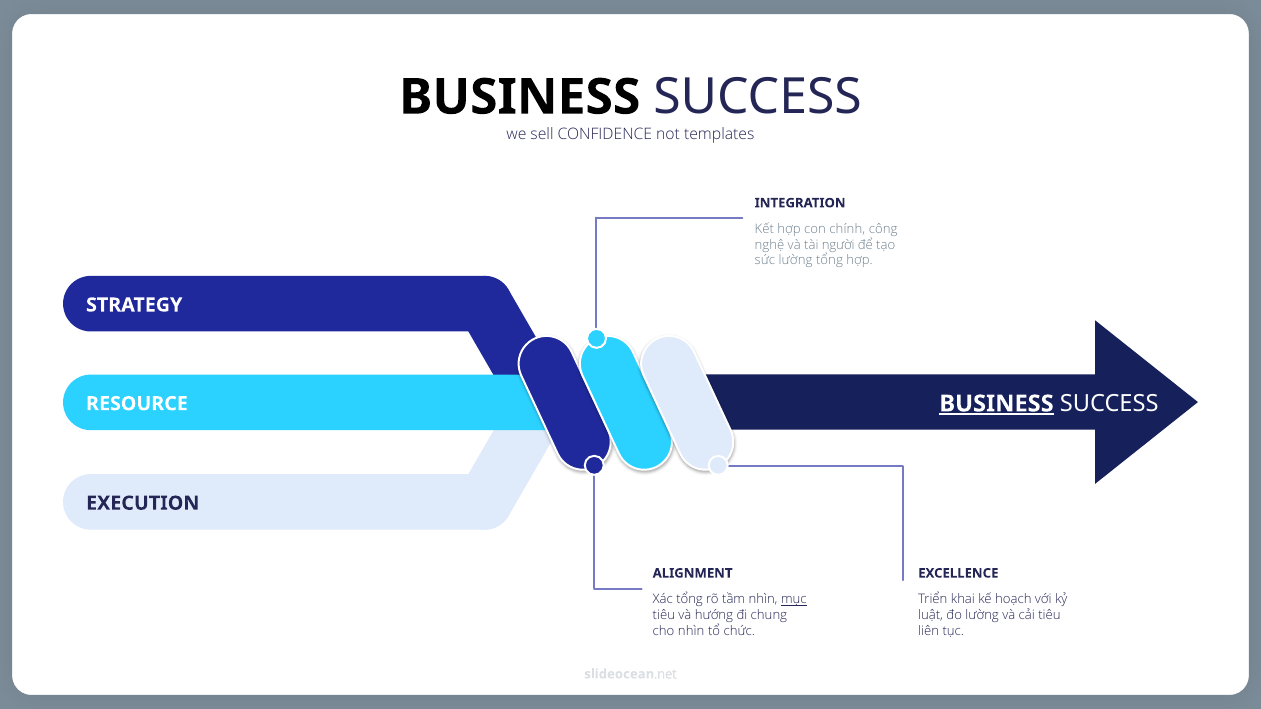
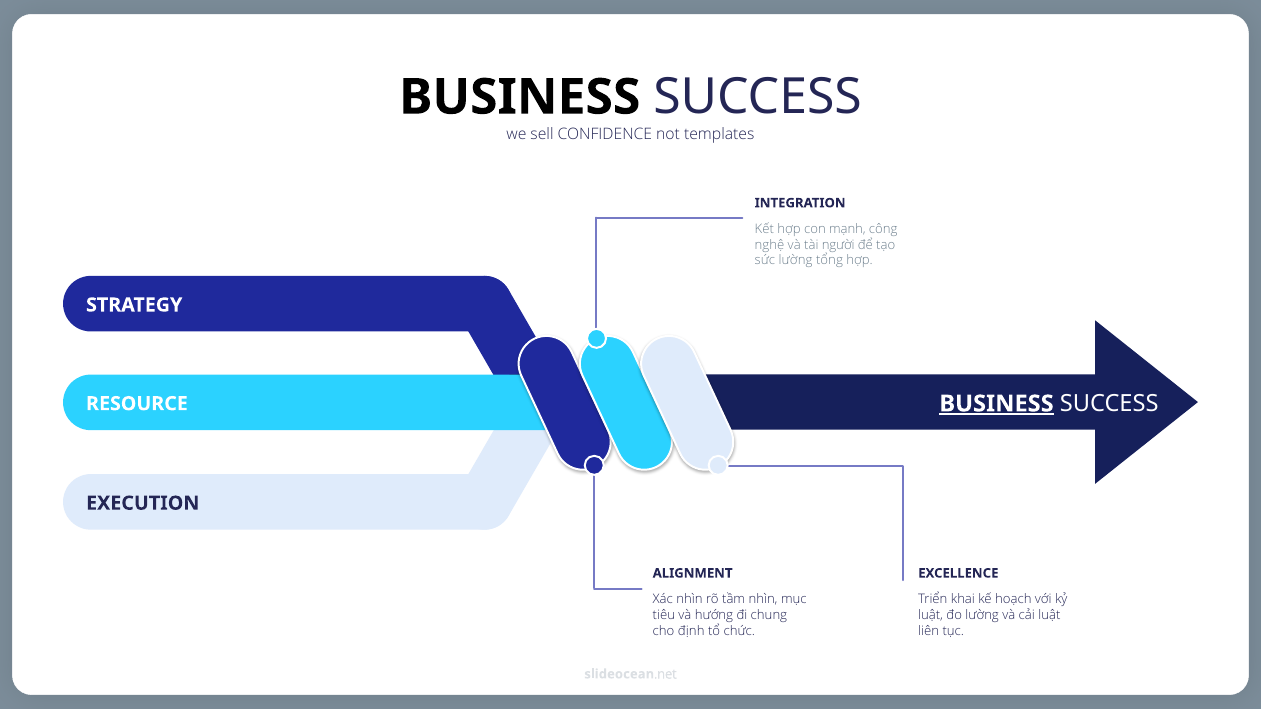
chính: chính -> mạnh
Xác tổng: tổng -> nhìn
mục underline: present -> none
cải tiêu: tiêu -> luật
cho nhìn: nhìn -> định
